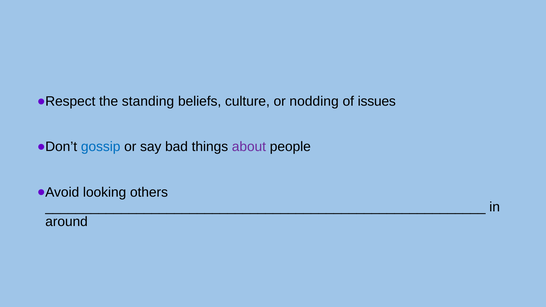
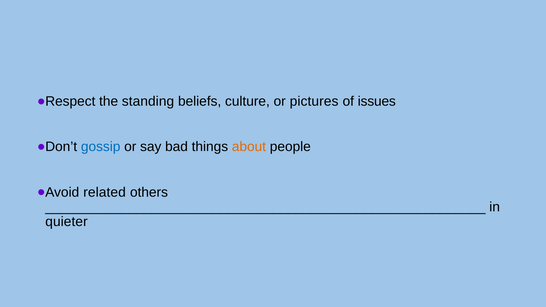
nodding: nodding -> pictures
about colour: purple -> orange
looking: looking -> related
around: around -> quieter
